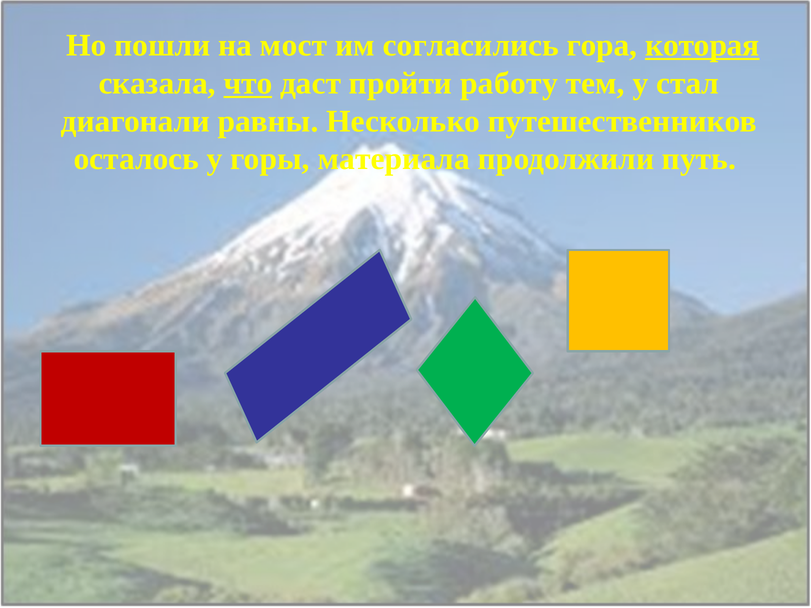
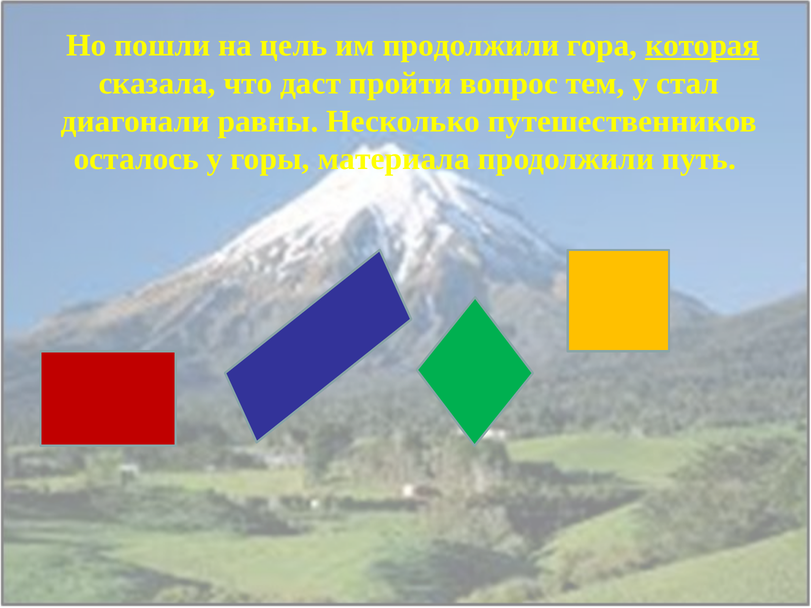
мост: мост -> цель
им согласились: согласились -> продолжили
что underline: present -> none
работу: работу -> вопрос
